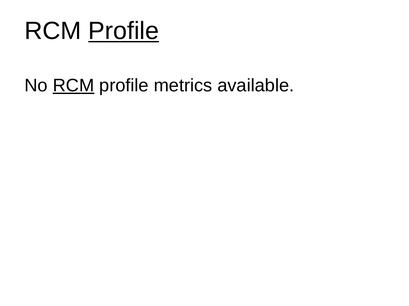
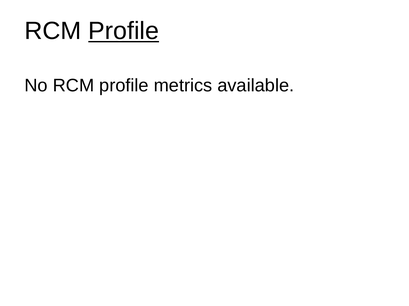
RCM at (73, 86) underline: present -> none
